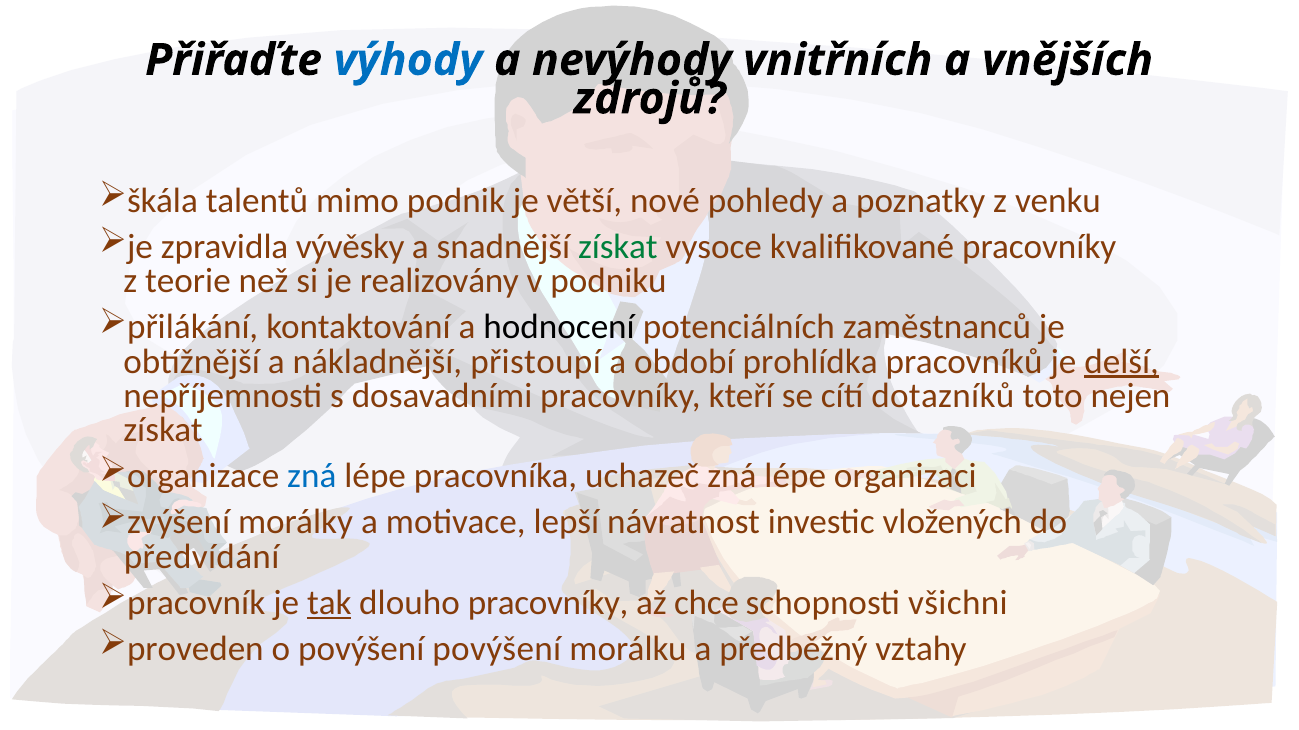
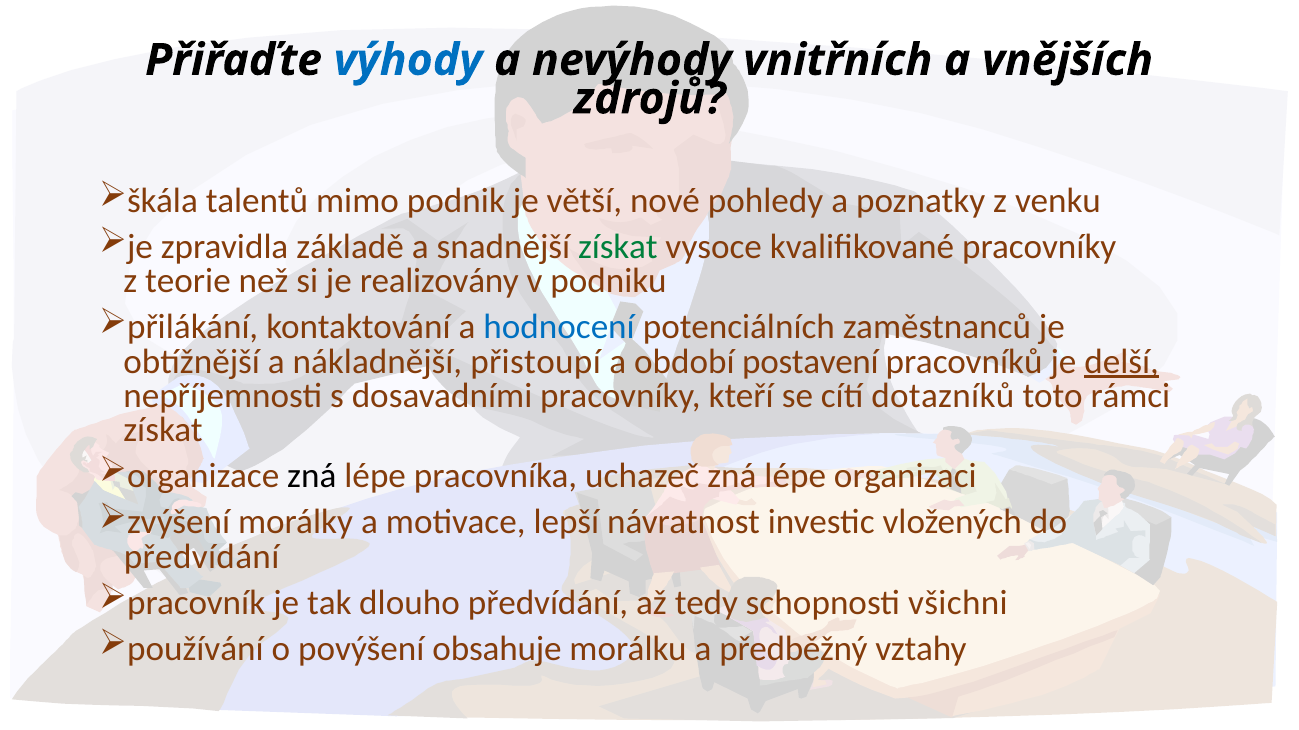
vývěsky: vývěsky -> základě
hodnocení colour: black -> blue
prohlídka: prohlídka -> postavení
nejen: nejen -> rámci
zná at (312, 476) colour: blue -> black
tak underline: present -> none
dlouho pracovníky: pracovníky -> předvídání
chce: chce -> tedy
proveden: proveden -> používání
povýšení povýšení: povýšení -> obsahuje
